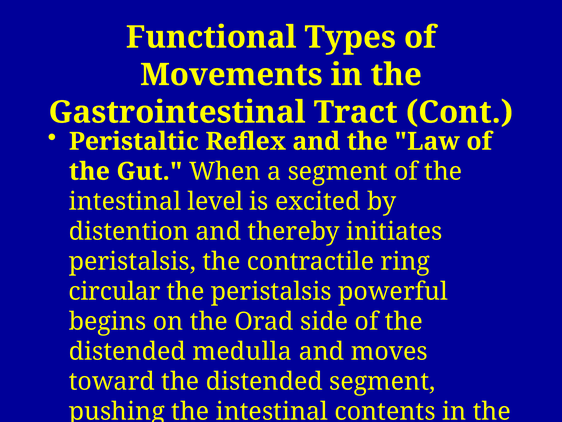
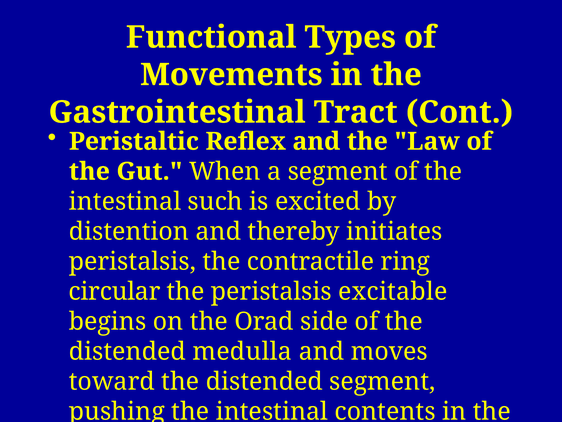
level: level -> such
powerful: powerful -> excitable
